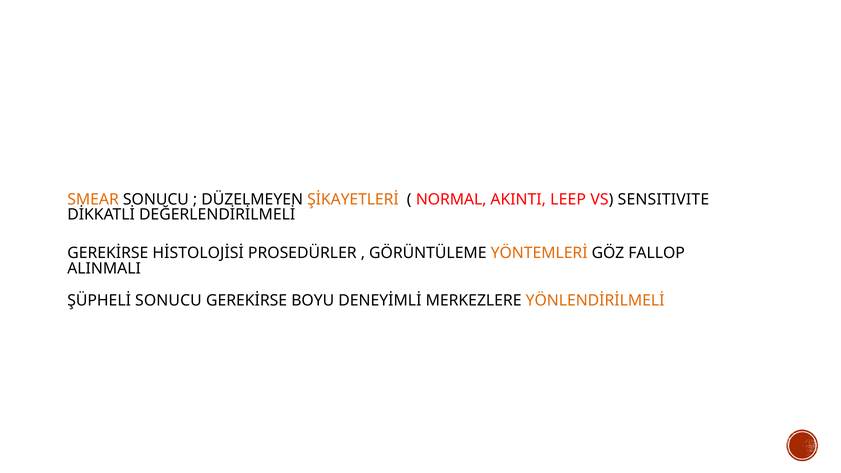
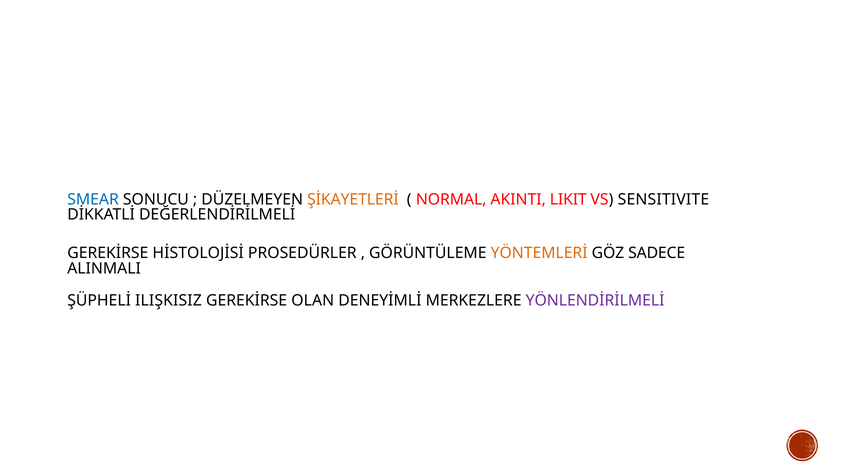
SMEAR colour: orange -> blue
LEEP: LEEP -> LIKIT
FALLOP: FALLOP -> SADECE
ŞÜPHELİ SONUCU: SONUCU -> ILIŞKISIZ
BOYU: BOYU -> OLAN
YÖNLENDİRİLMELİ colour: orange -> purple
